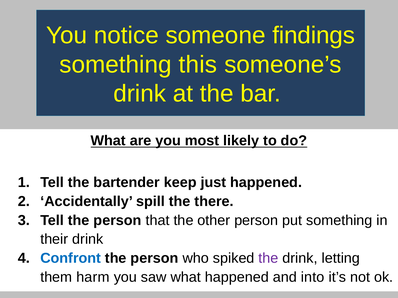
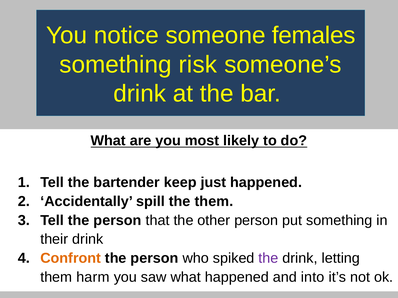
findings: findings -> females
this: this -> risk
the there: there -> them
Confront colour: blue -> orange
